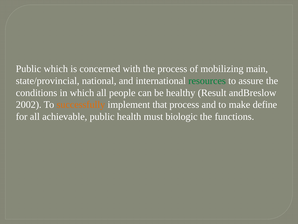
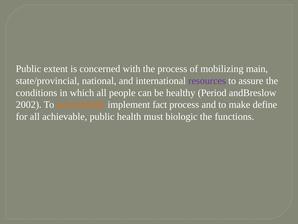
Public which: which -> extent
resources colour: green -> purple
Result: Result -> Period
that: that -> fact
